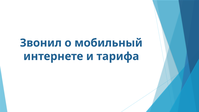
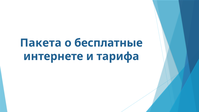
Звонил: Звонил -> Пакета
мобильный: мобильный -> бесплатные
